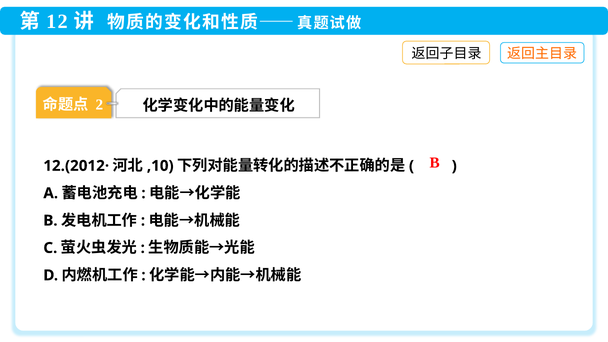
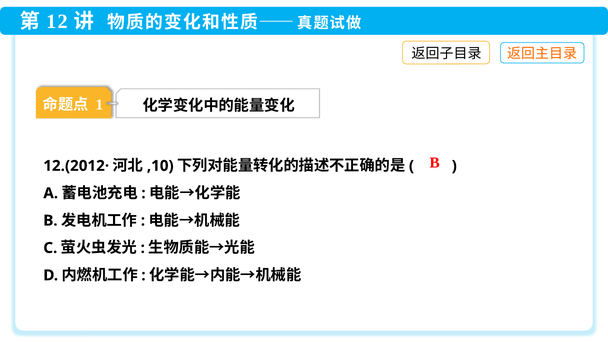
2: 2 -> 1
